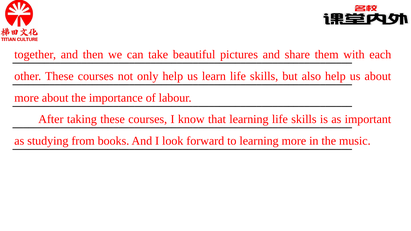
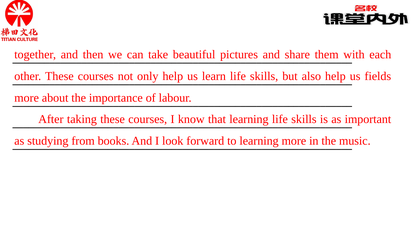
us about: about -> fields
